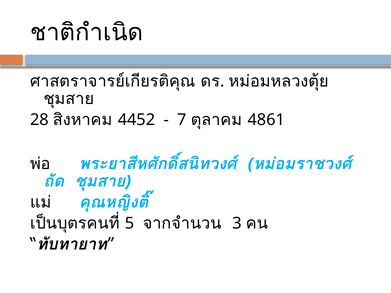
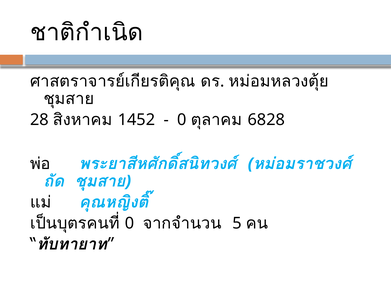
4452: 4452 -> 1452
7 at (182, 120): 7 -> 0
4861: 4861 -> 6828
5 at (130, 223): 5 -> 0
3: 3 -> 5
